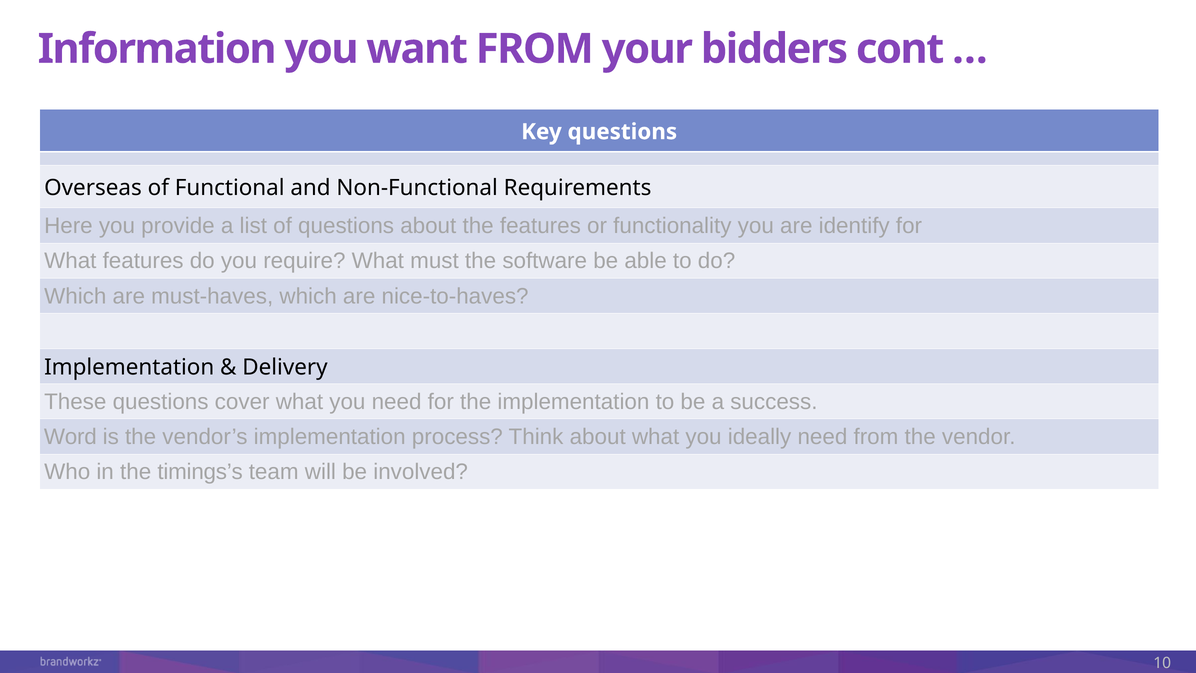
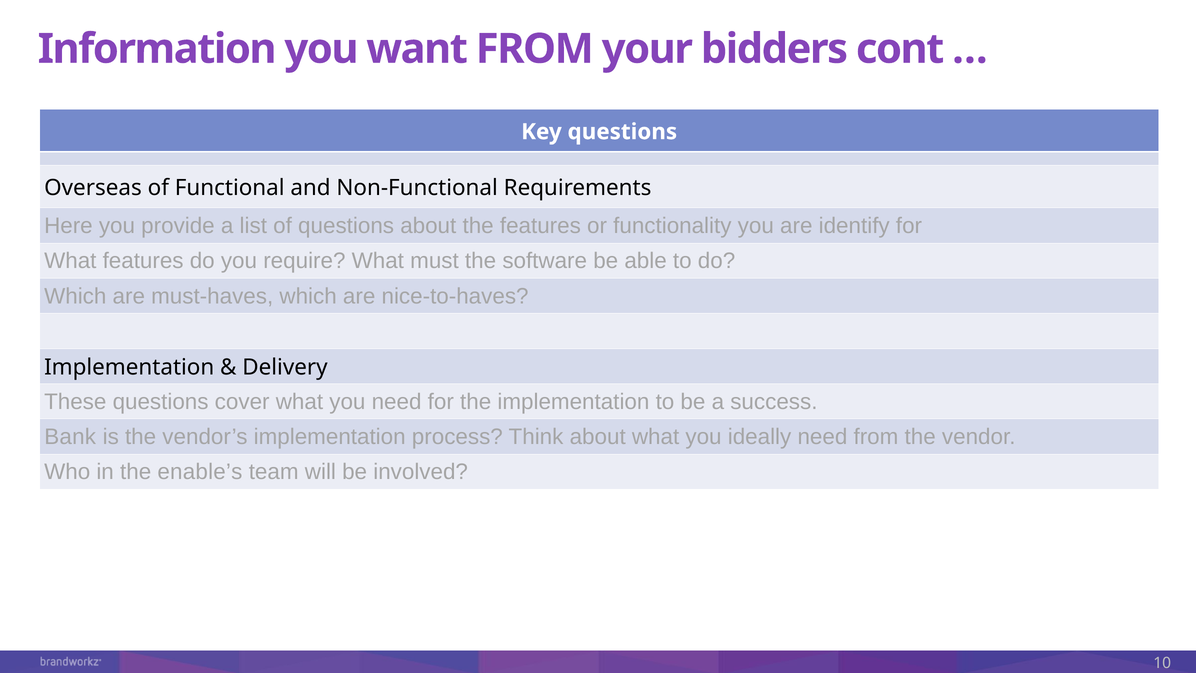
Word: Word -> Bank
timings’s: timings’s -> enable’s
